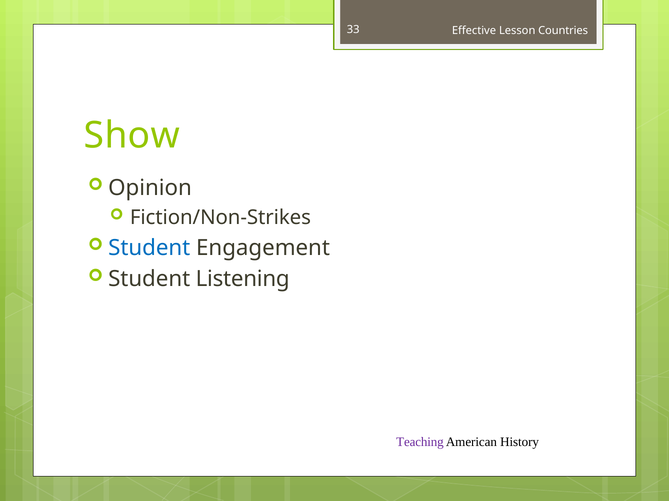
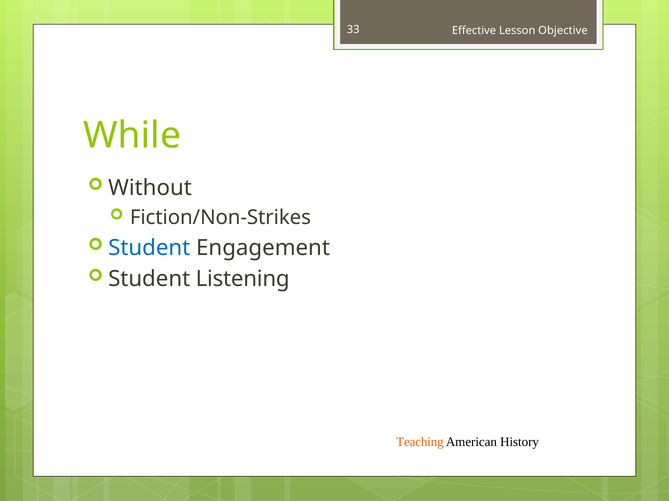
Countries: Countries -> Objective
Show: Show -> While
Opinion: Opinion -> Without
Teaching colour: purple -> orange
